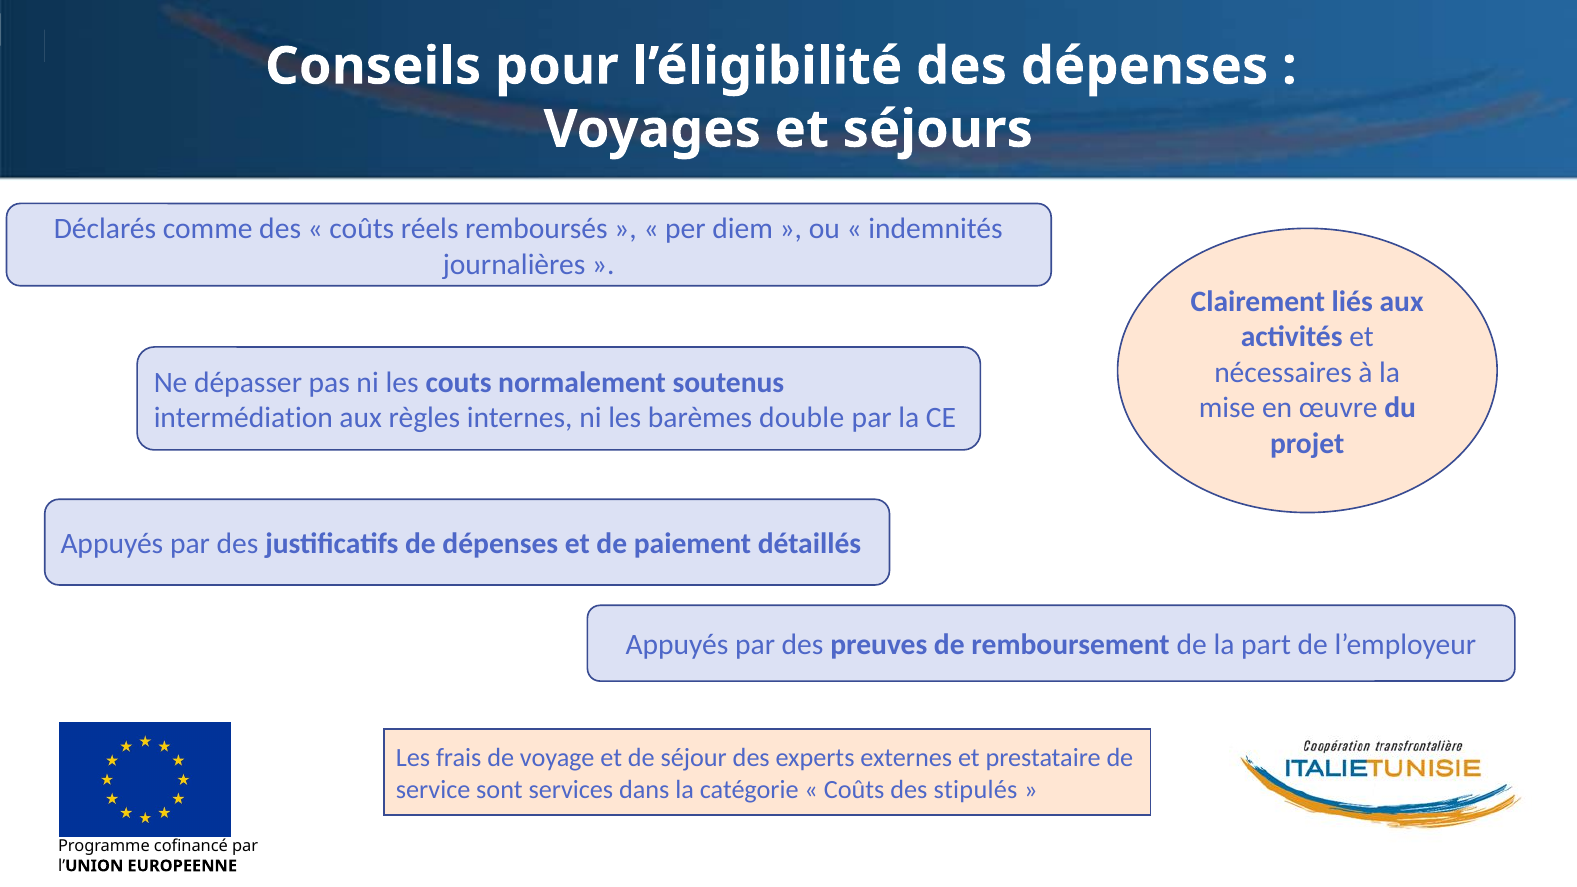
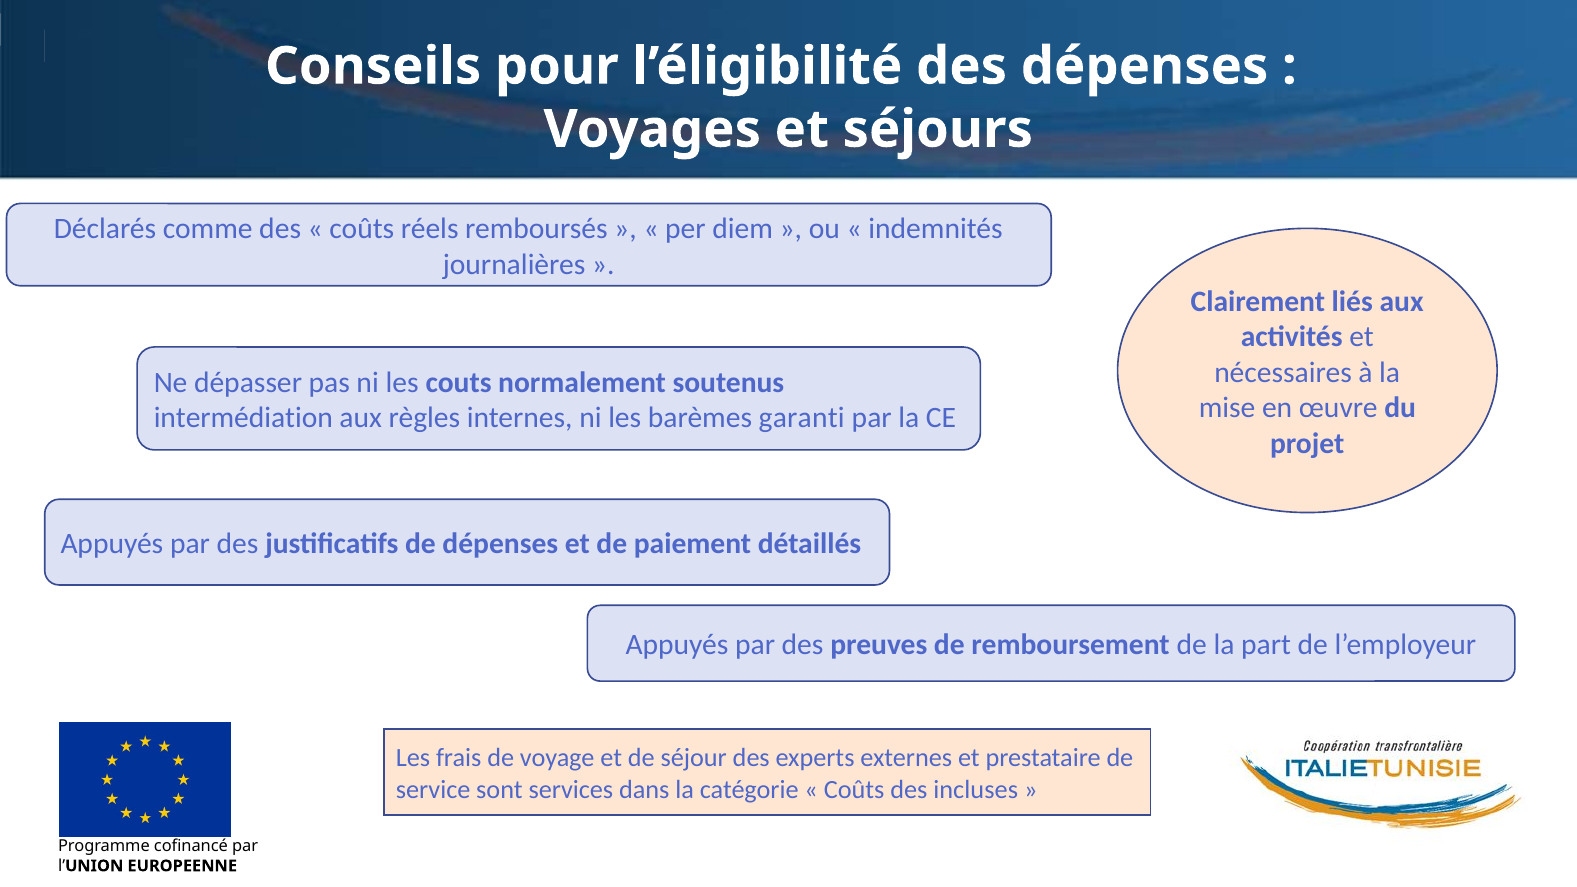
double: double -> garanti
stipulés: stipulés -> incluses
